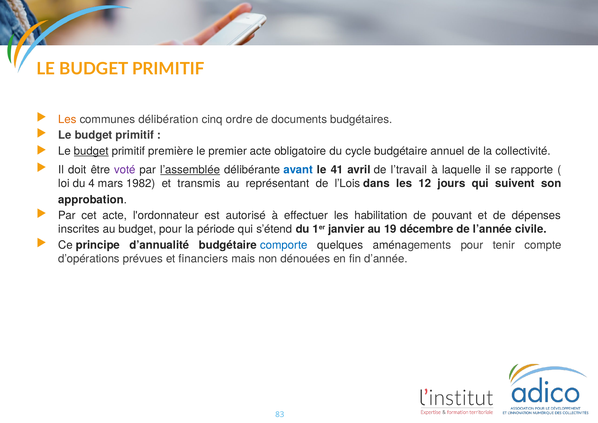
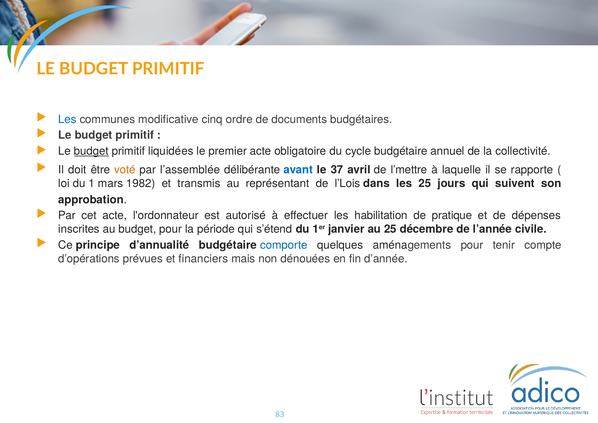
Les at (67, 119) colour: orange -> blue
délibération: délibération -> modificative
première: première -> liquidées
voté colour: purple -> orange
l’assemblée underline: present -> none
41: 41 -> 37
l’travail: l’travail -> l’mettre
4: 4 -> 1
les 12: 12 -> 25
pouvant: pouvant -> pratique
au 19: 19 -> 25
